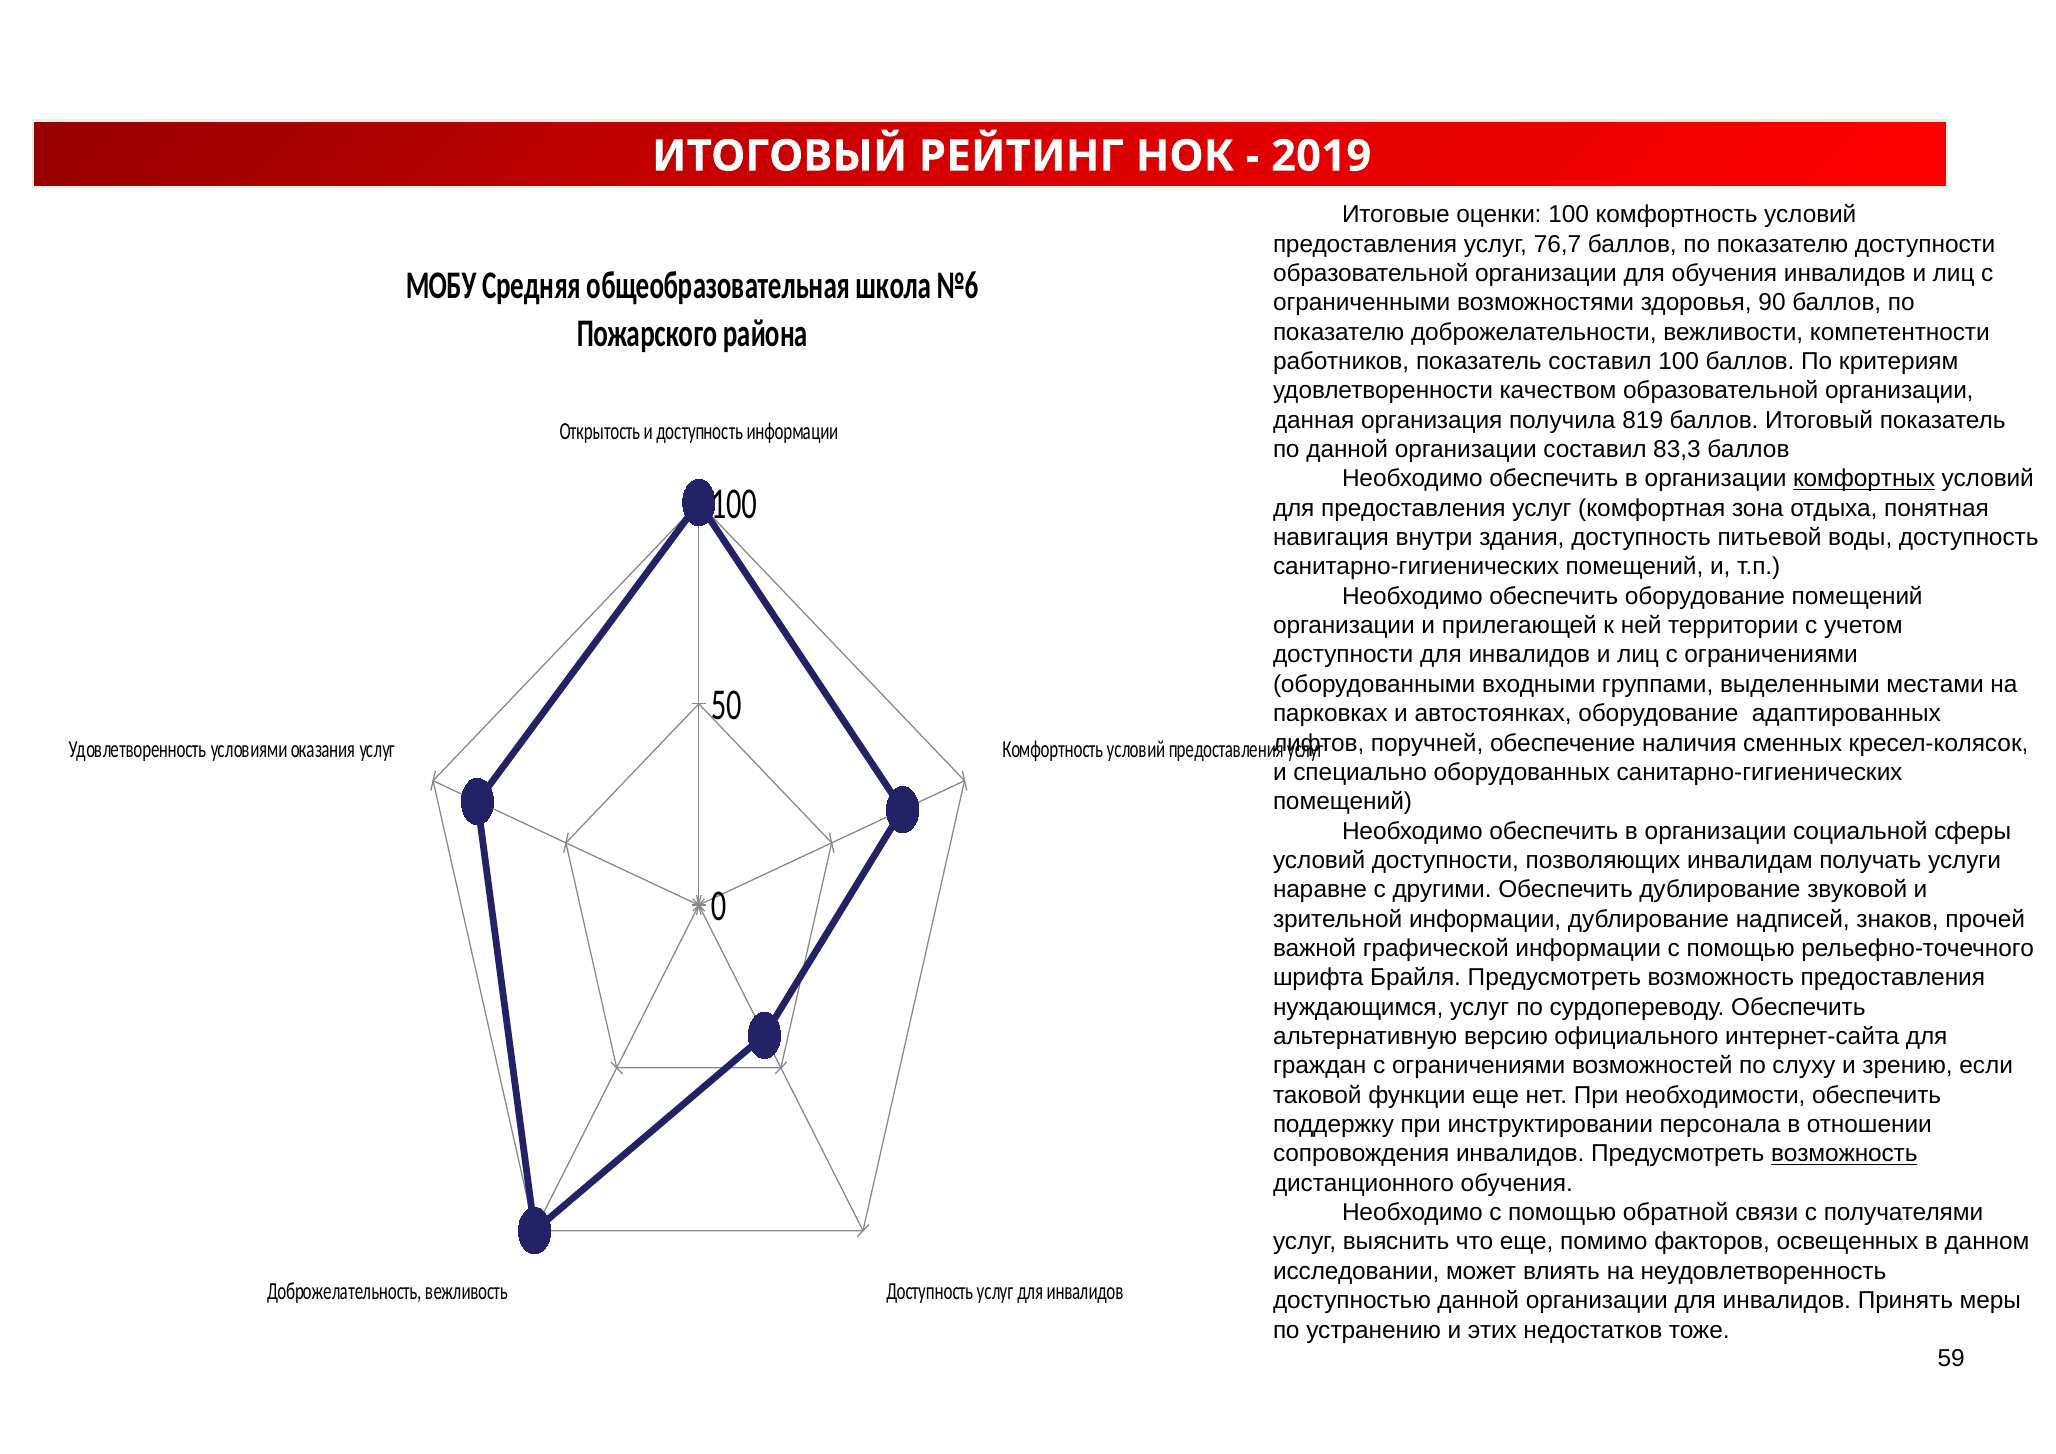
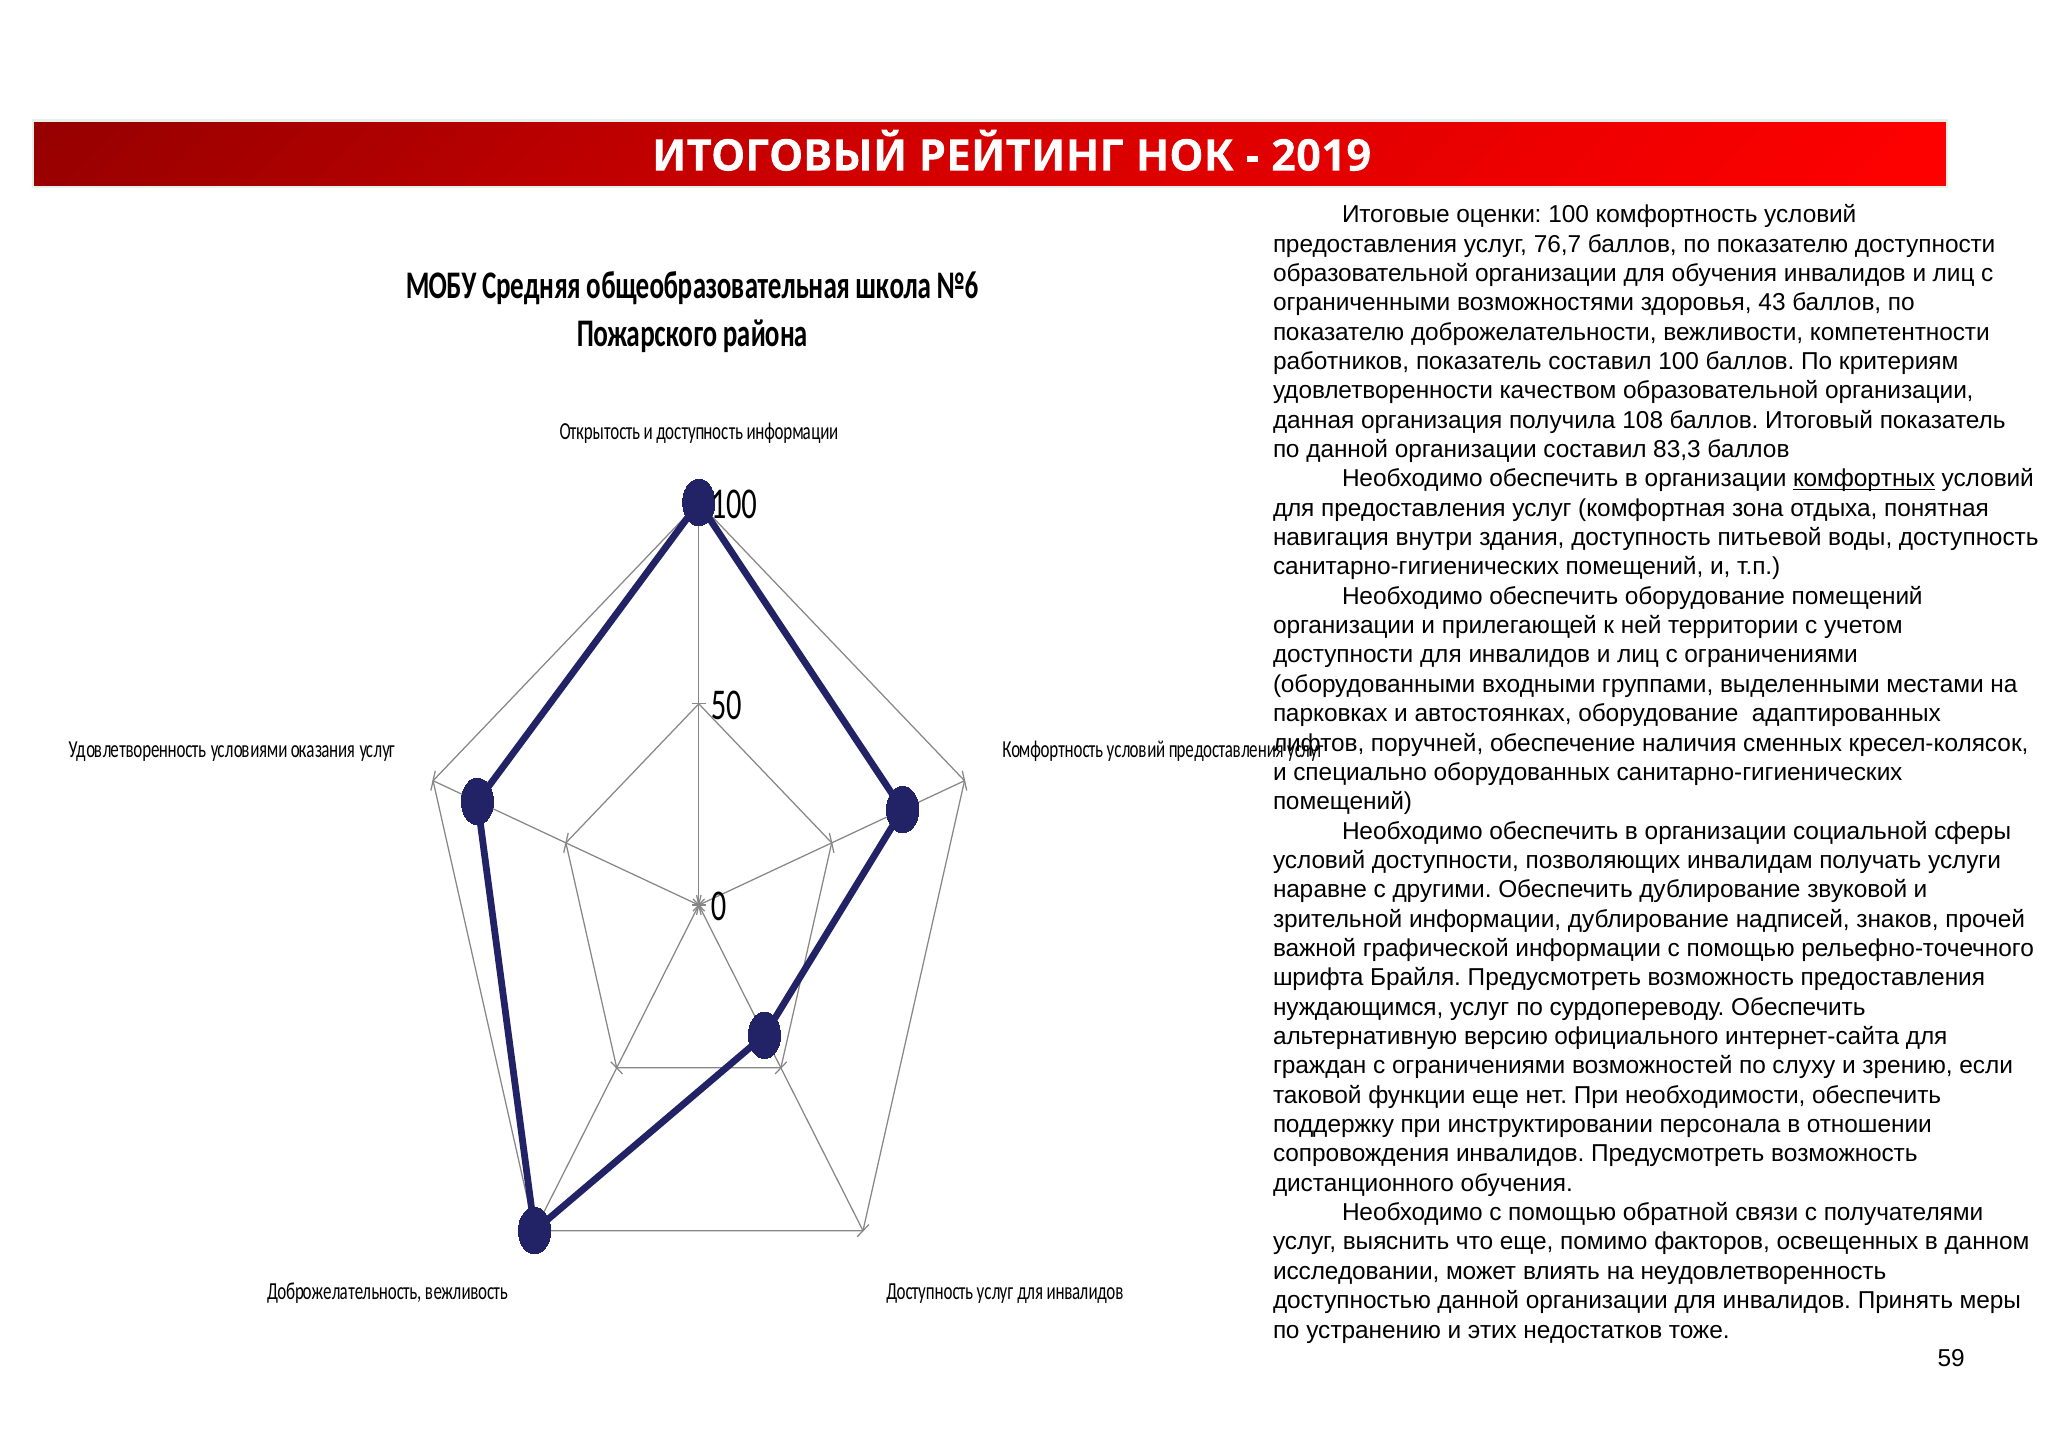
90: 90 -> 43
819: 819 -> 108
возможность at (1844, 1154) underline: present -> none
